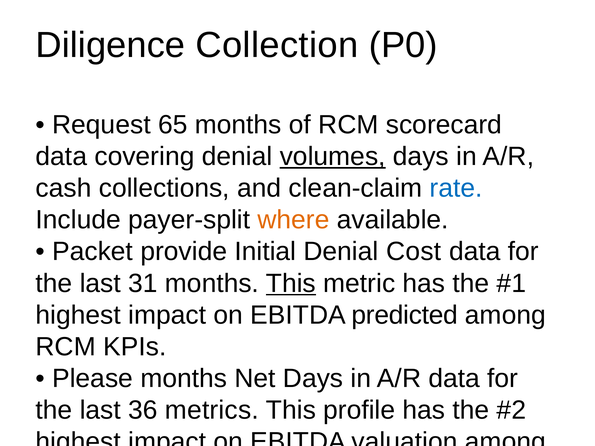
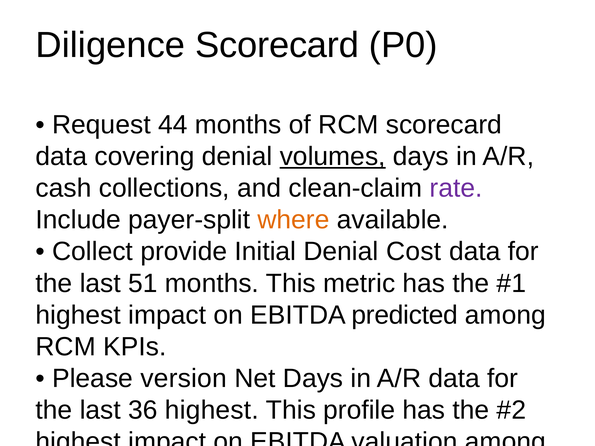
Diligence Collection: Collection -> Scorecard
65: 65 -> 44
rate at (456, 188) colour: blue -> purple
Packet at (93, 252): Packet -> Collect
31: 31 -> 51
This at (291, 283) underline: present -> none
Please months: months -> version
36 metrics: metrics -> highest
